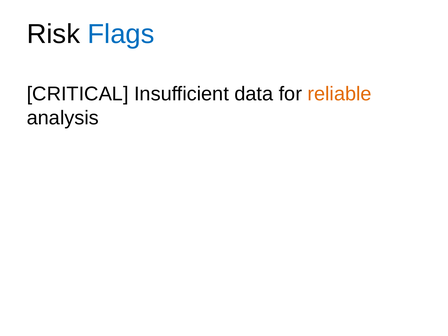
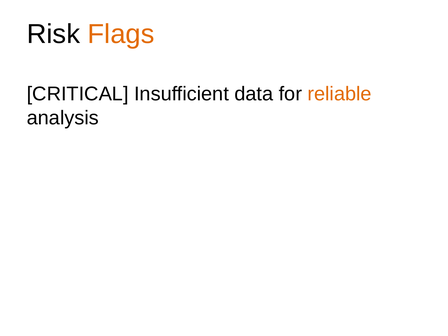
Flags colour: blue -> orange
